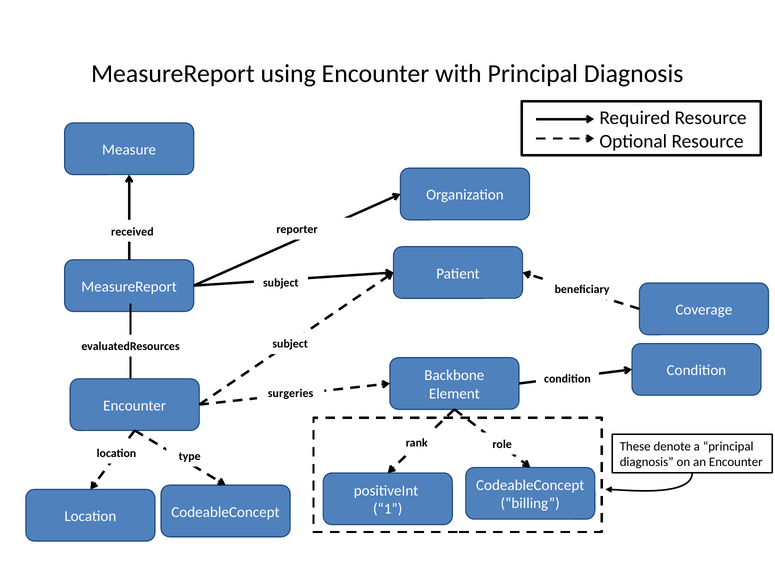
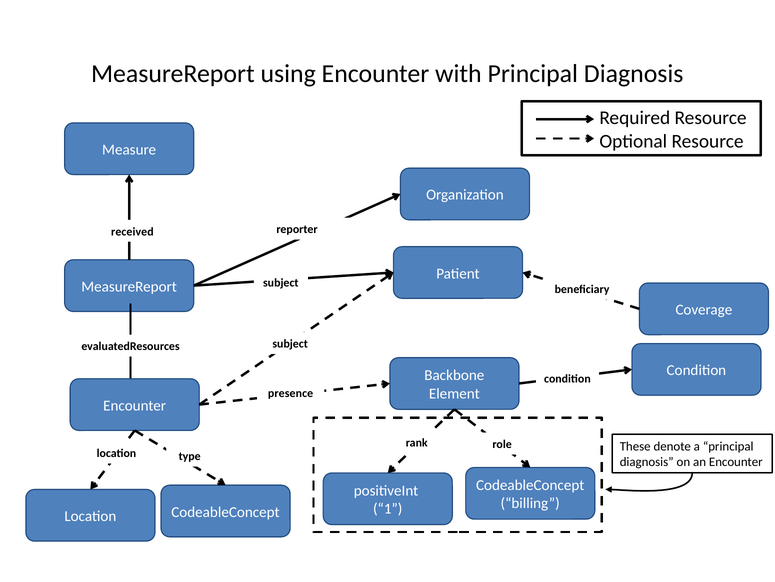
surgeries: surgeries -> presence
